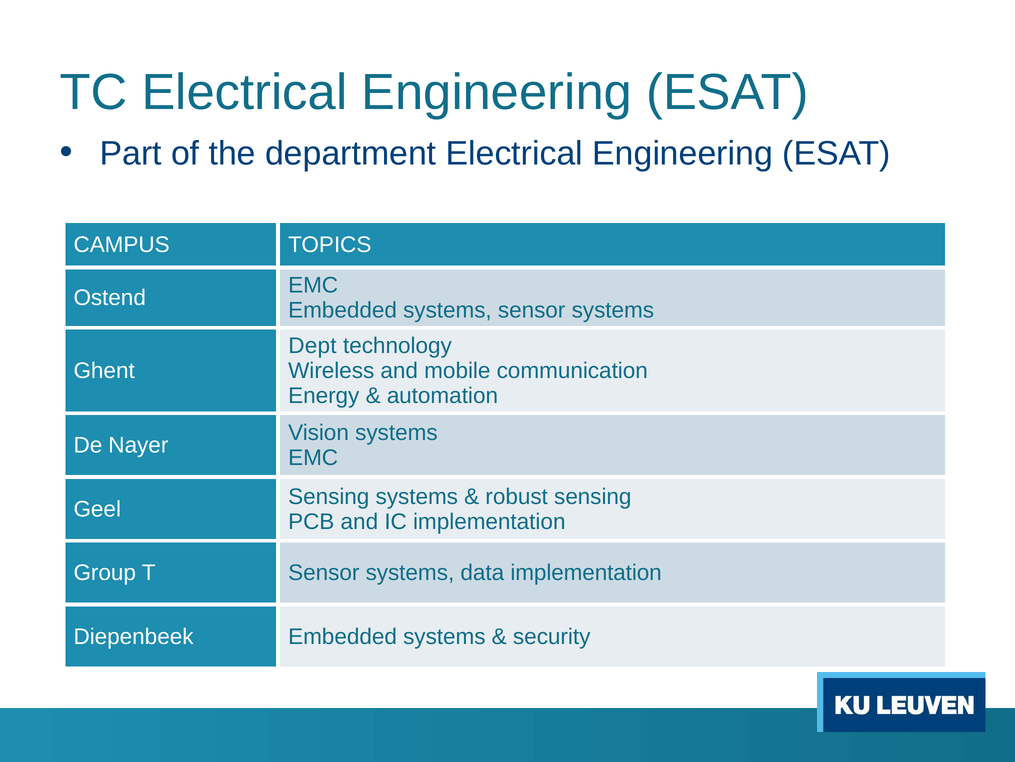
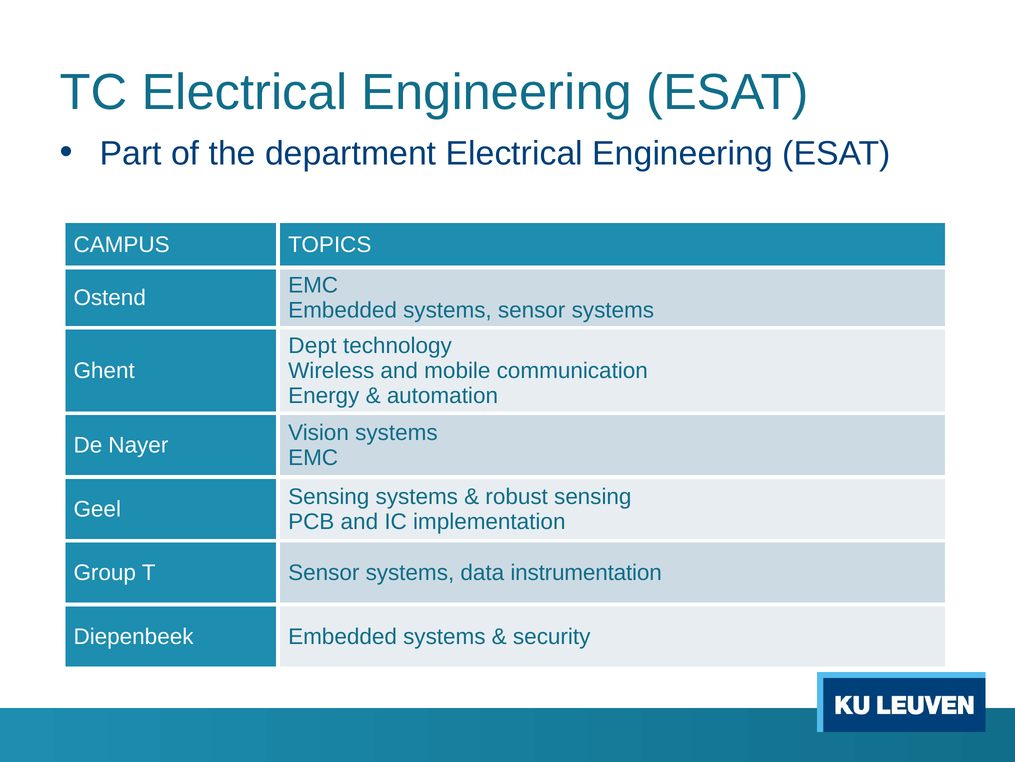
data implementation: implementation -> instrumentation
